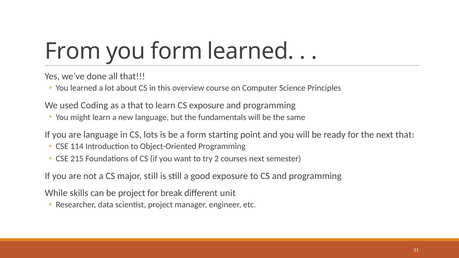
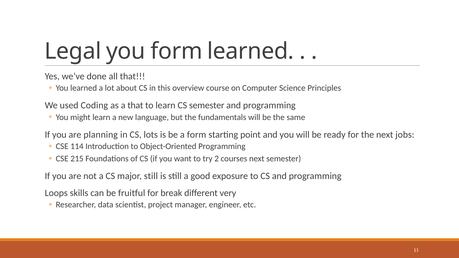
From: From -> Legal
CS exposure: exposure -> semester
are language: language -> planning
next that: that -> jobs
While: While -> Loops
be project: project -> fruitful
unit: unit -> very
